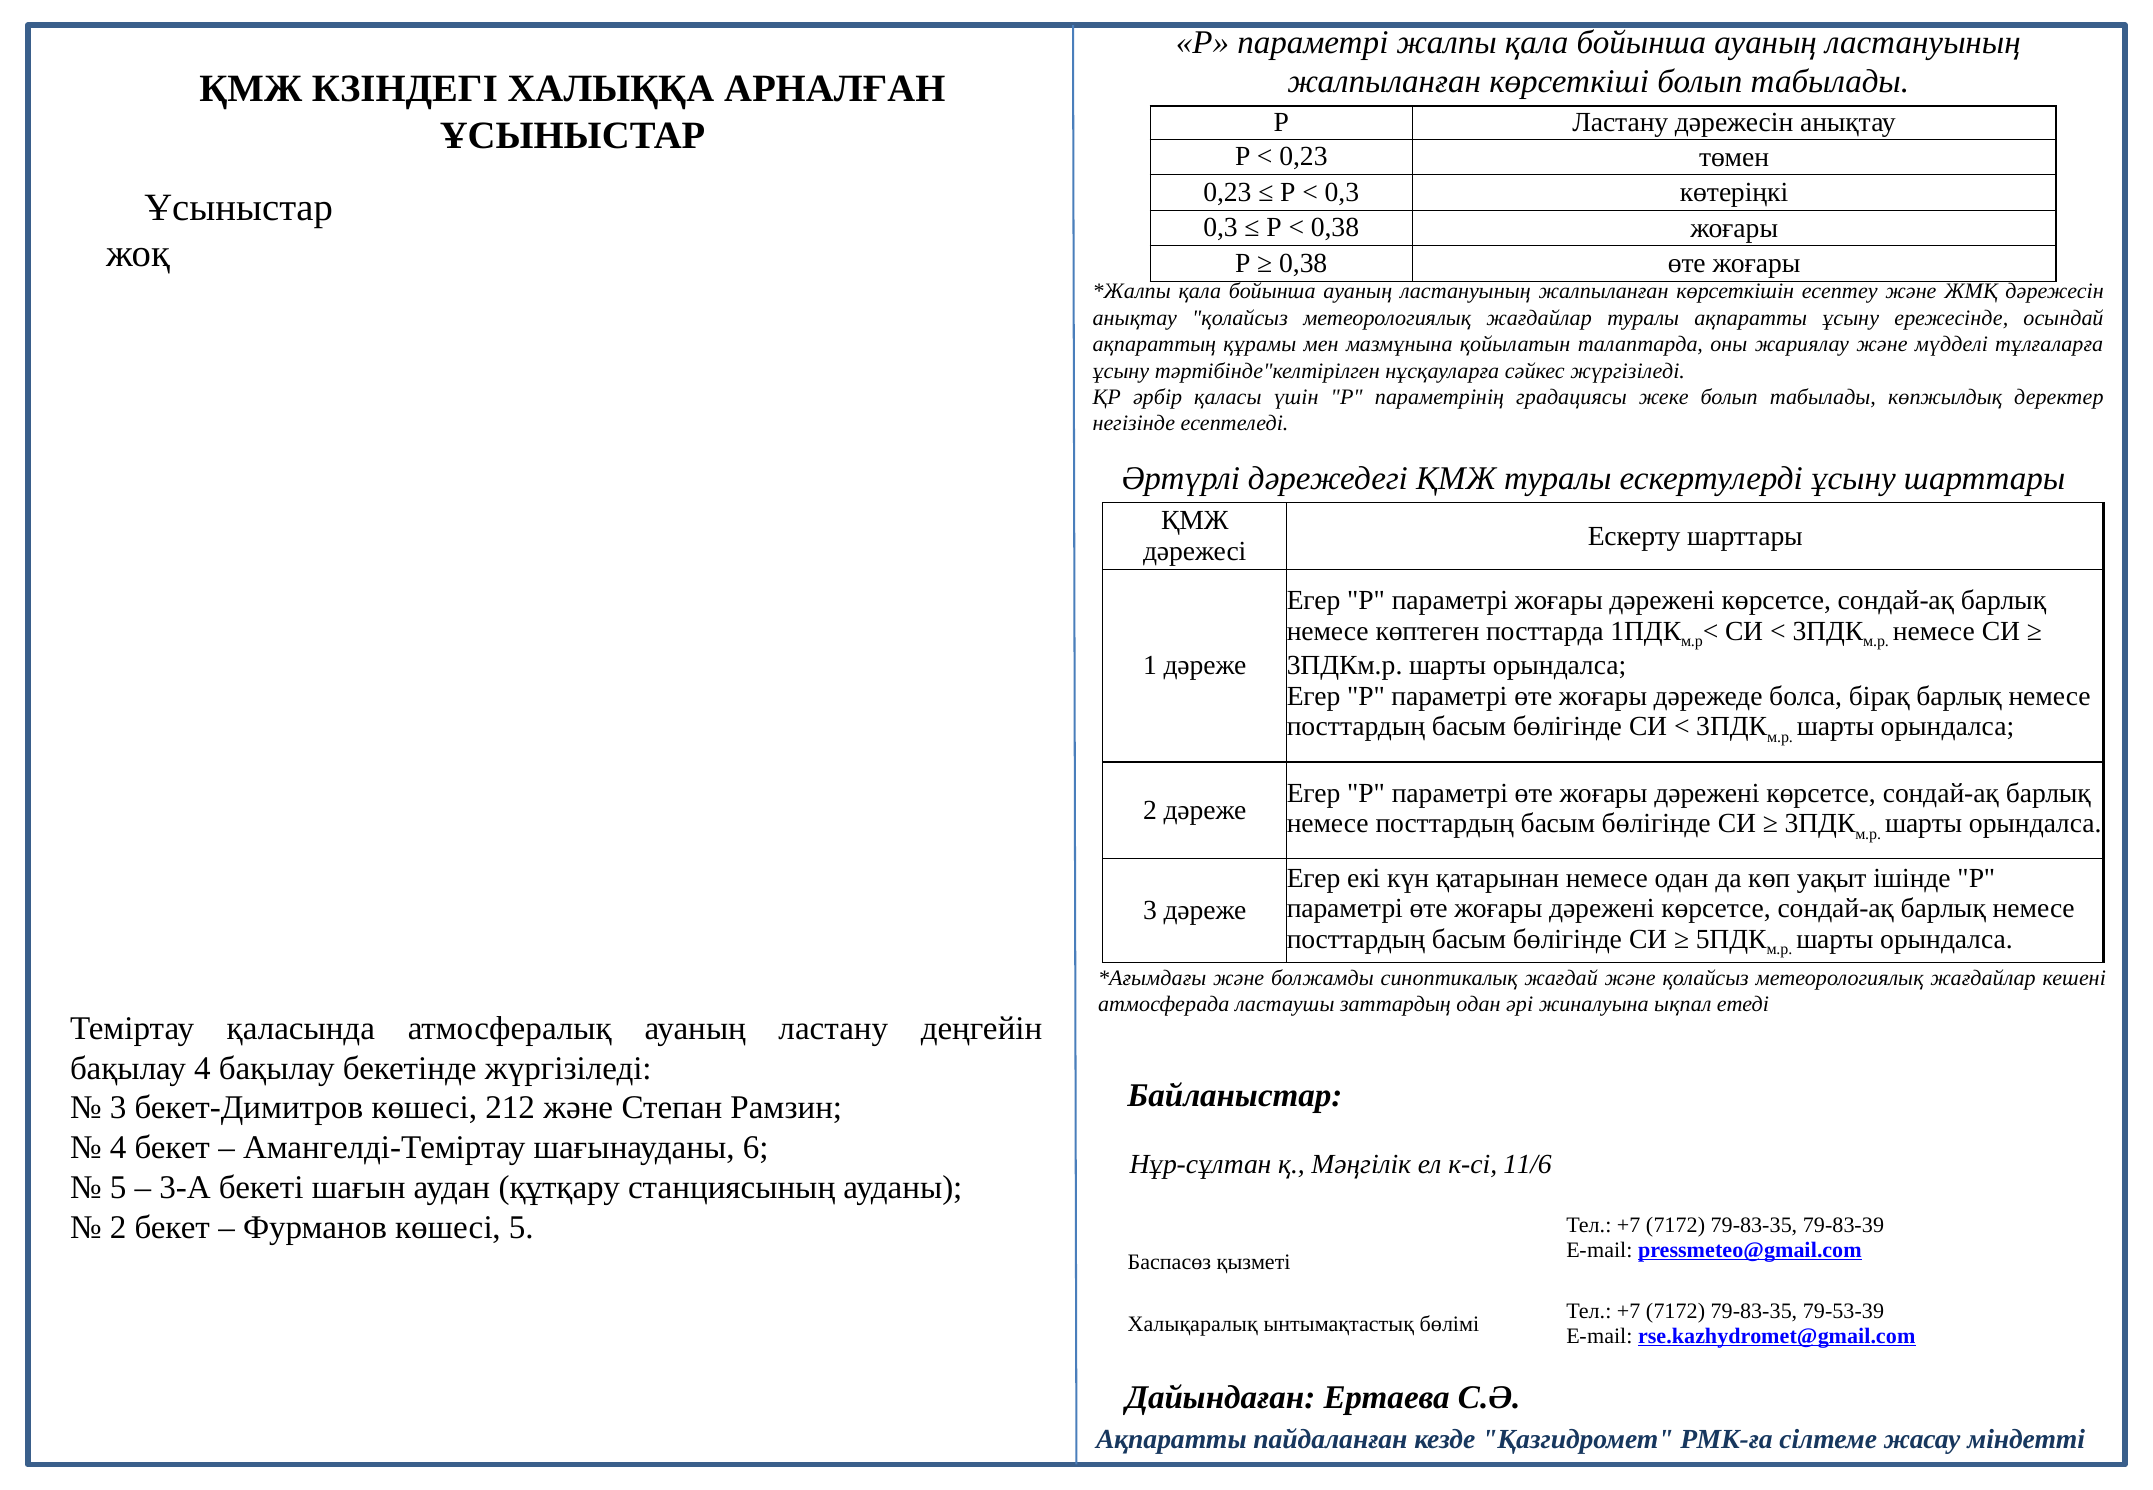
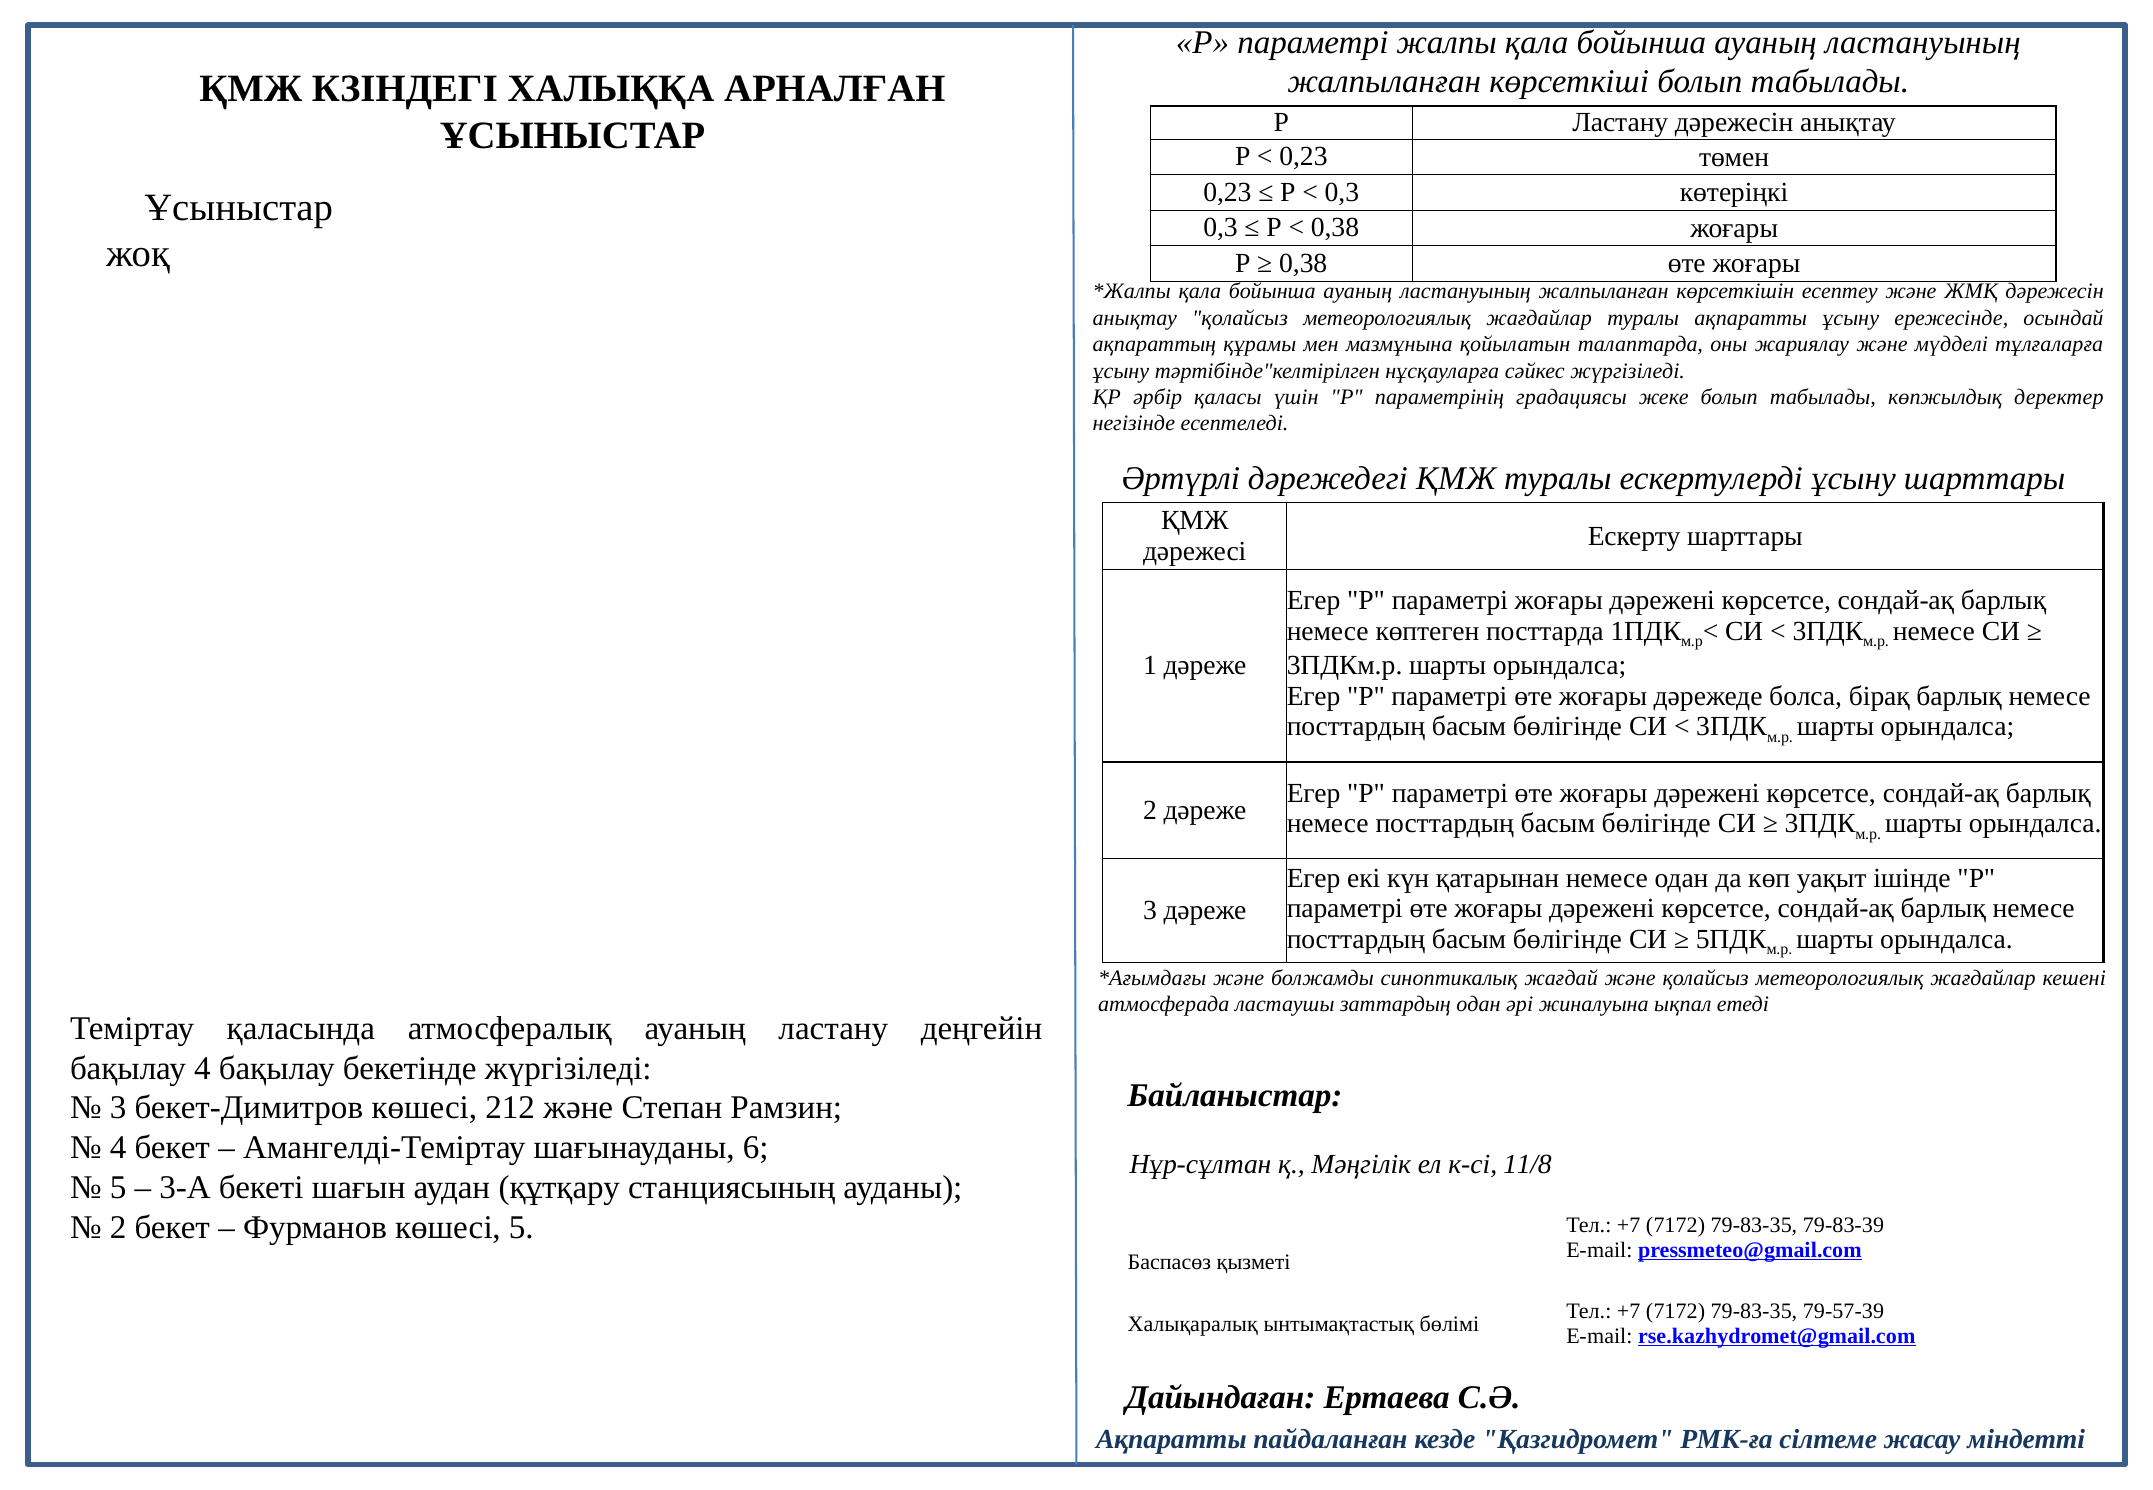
11/6: 11/6 -> 11/8
79-53-39: 79-53-39 -> 79-57-39
